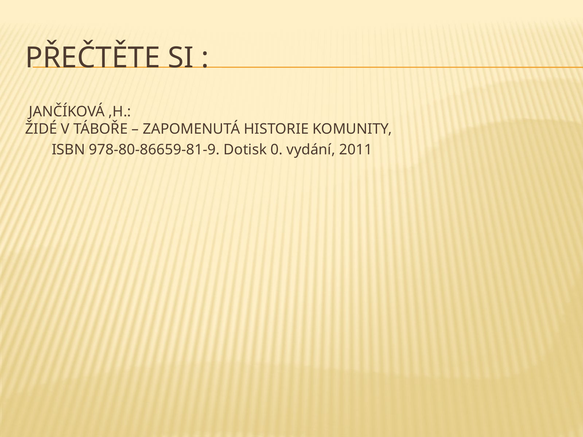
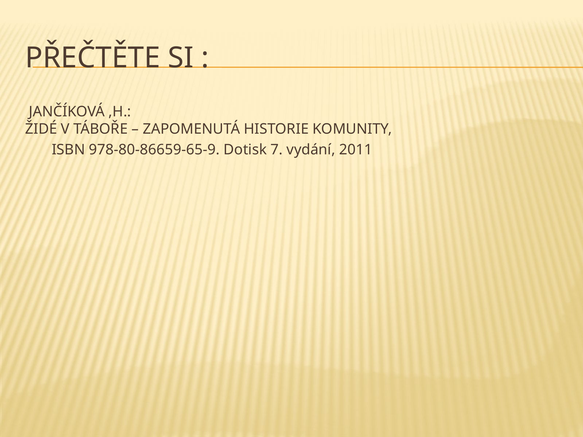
978-80-86659-81-9: 978-80-86659-81-9 -> 978-80-86659-65-9
0: 0 -> 7
